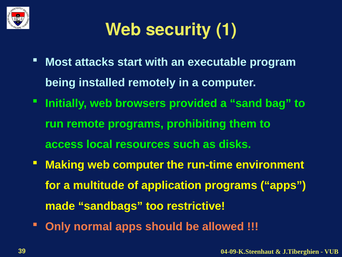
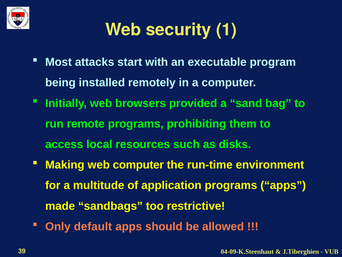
normal: normal -> default
